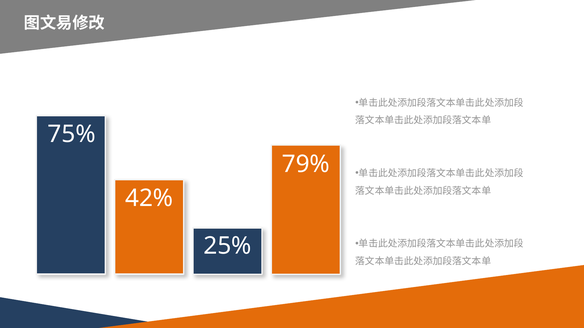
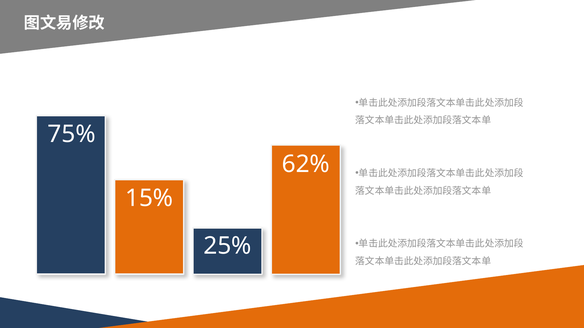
79%: 79% -> 62%
42%: 42% -> 15%
